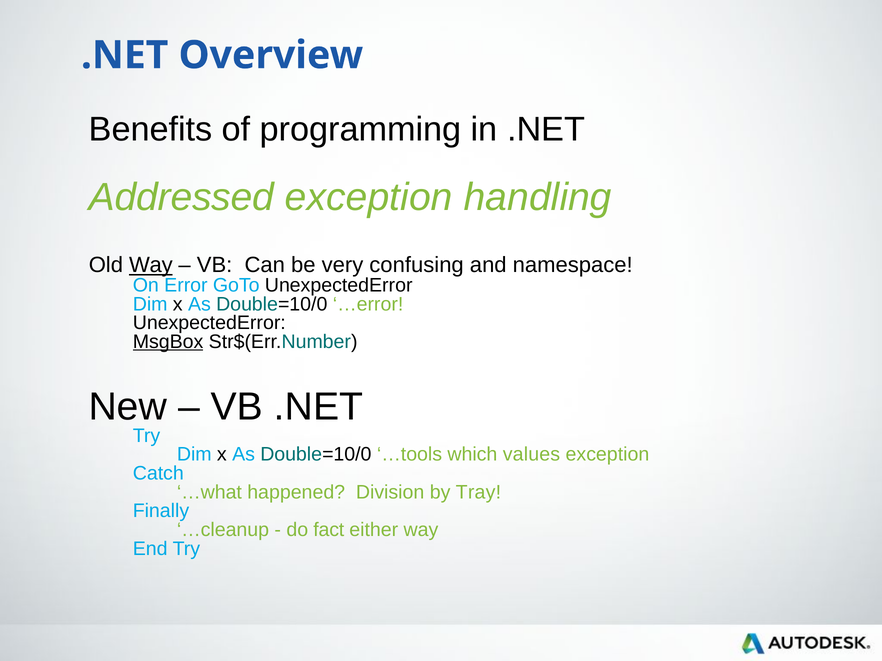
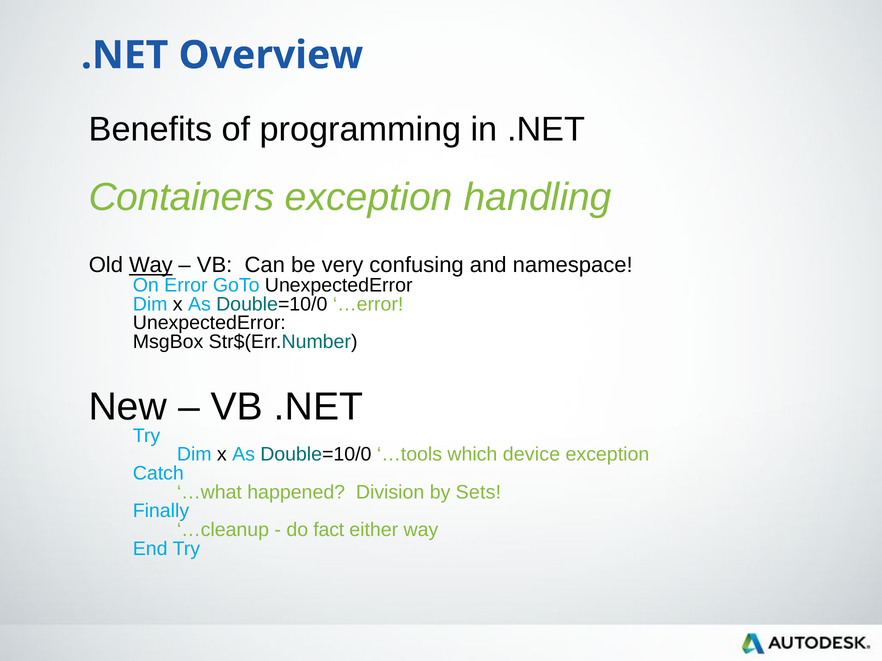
Addressed: Addressed -> Containers
MsgBox underline: present -> none
values: values -> device
Tray: Tray -> Sets
